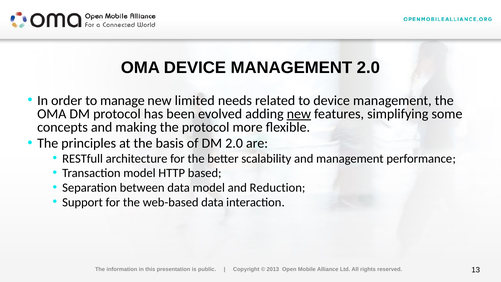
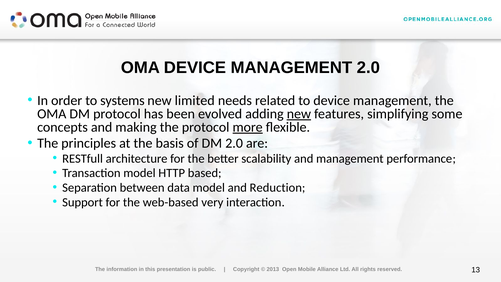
manage: manage -> systems
more underline: none -> present
web-based data: data -> very
